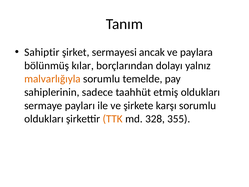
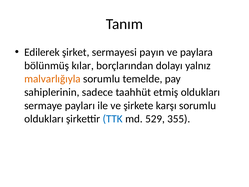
Sahiptir: Sahiptir -> Edilerek
ancak: ancak -> payın
TTK colour: orange -> blue
328: 328 -> 529
